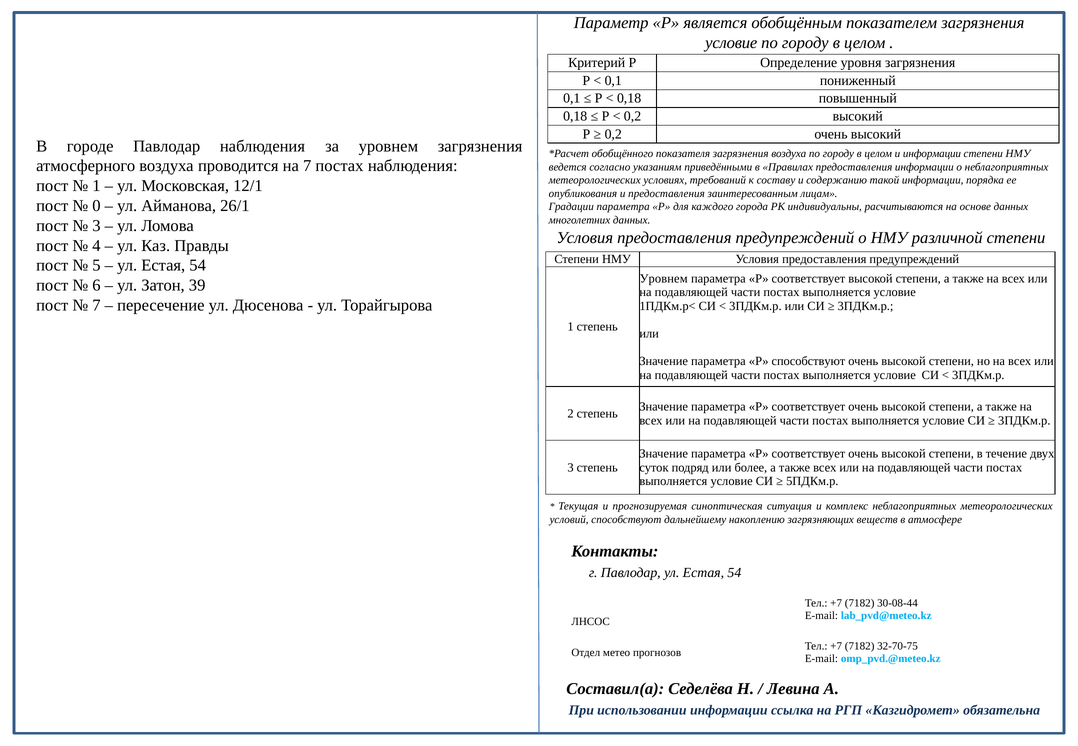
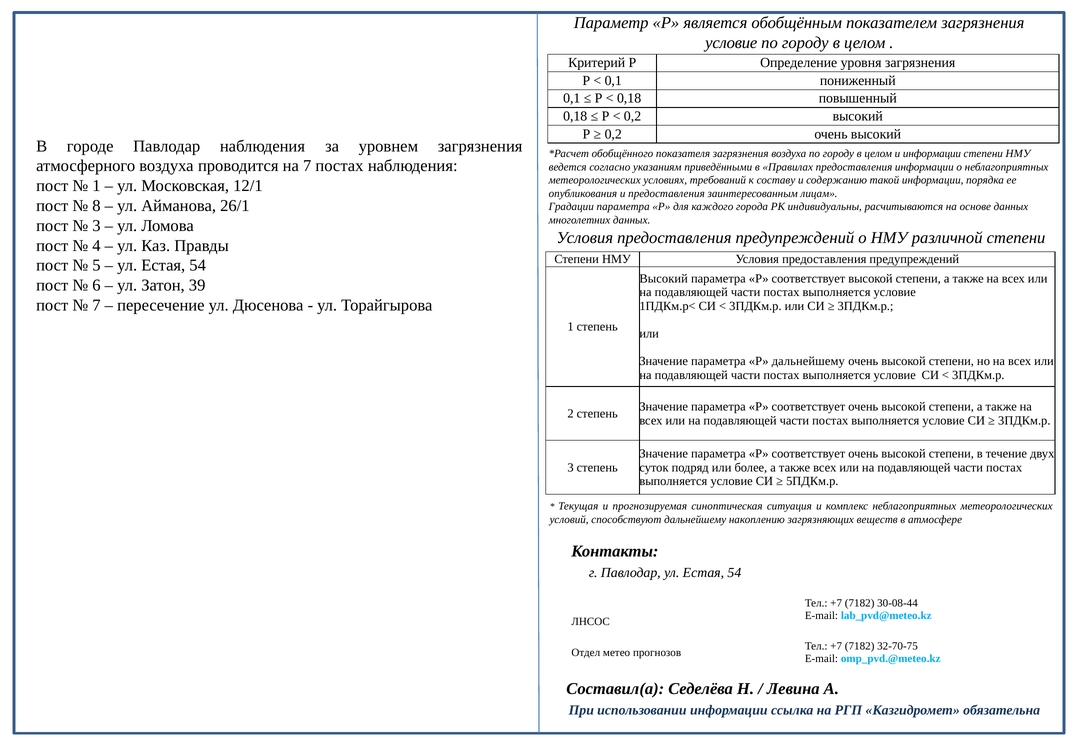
0: 0 -> 8
Уровнем at (664, 279): Уровнем -> Высокий
Р способствуют: способствуют -> дальнейшему
